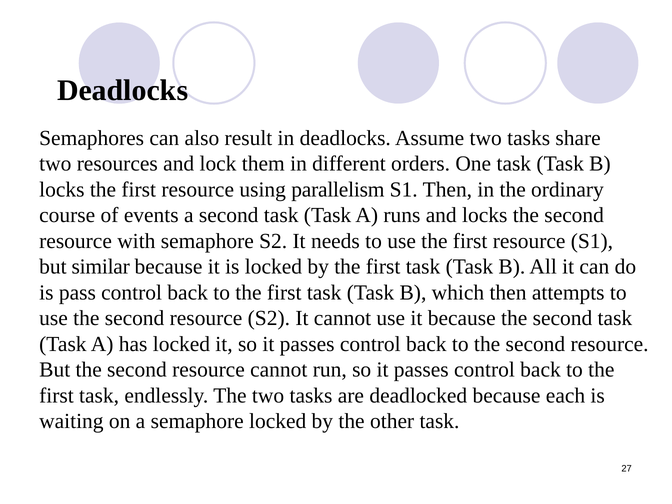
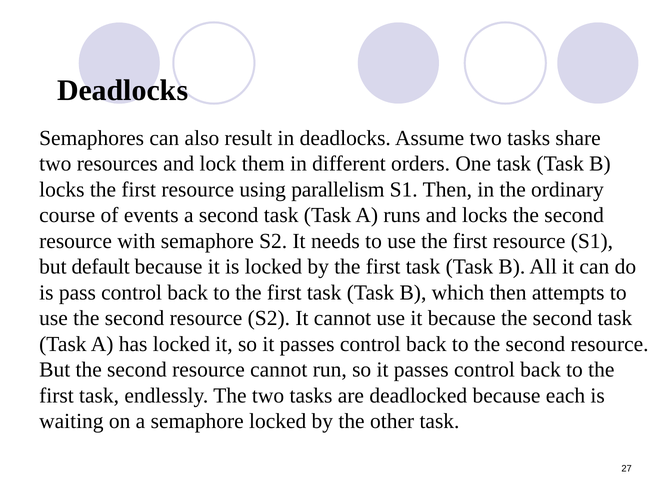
similar: similar -> default
